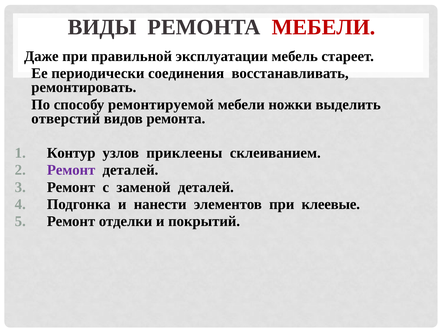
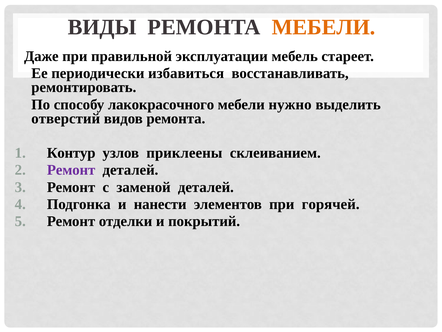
МЕБЕЛИ at (324, 27) colour: red -> orange
соединения: соединения -> избавиться
ремонтируемой: ремонтируемой -> лакокрасочного
ножки: ножки -> нужно
клеевые: клеевые -> горячей
